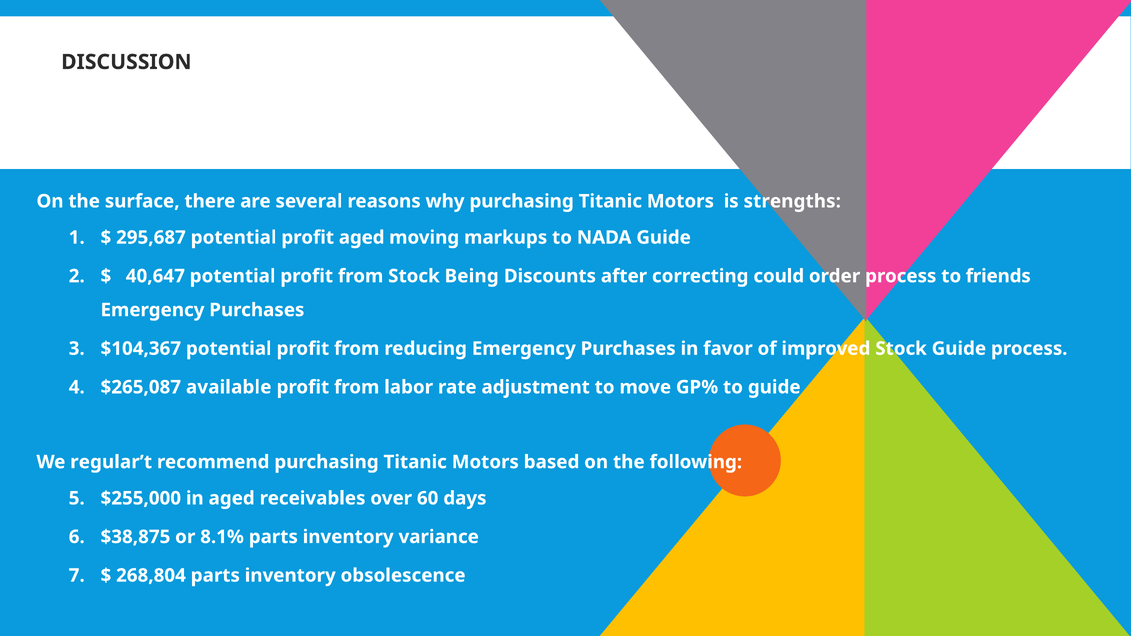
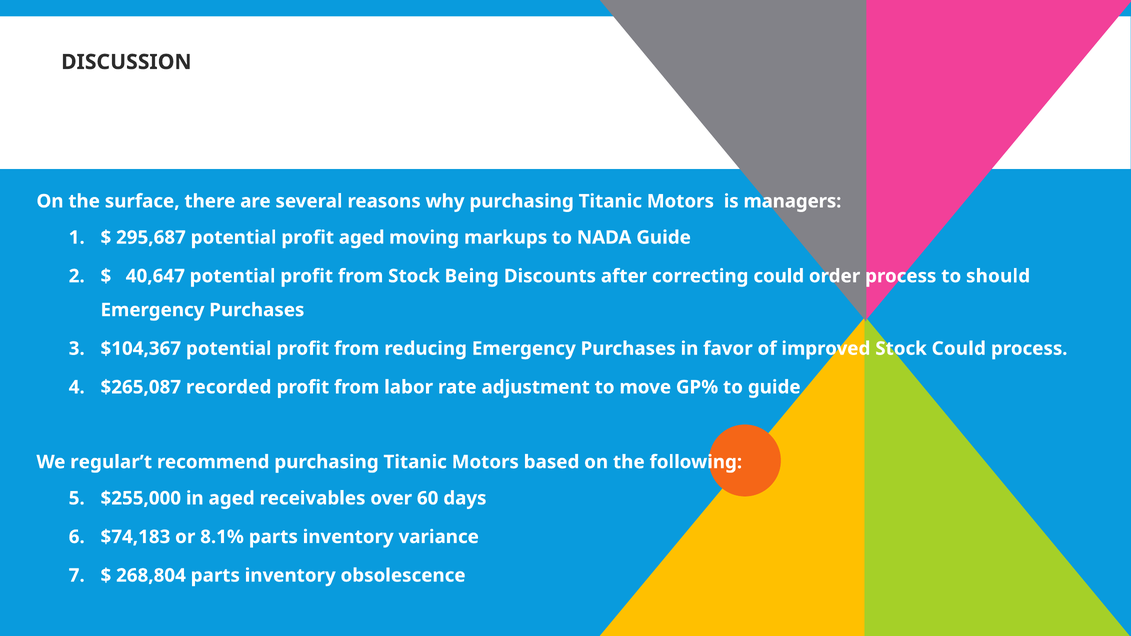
strengths: strengths -> managers
friends: friends -> should
Stock Guide: Guide -> Could
available: available -> recorded
$38,875: $38,875 -> $74,183
